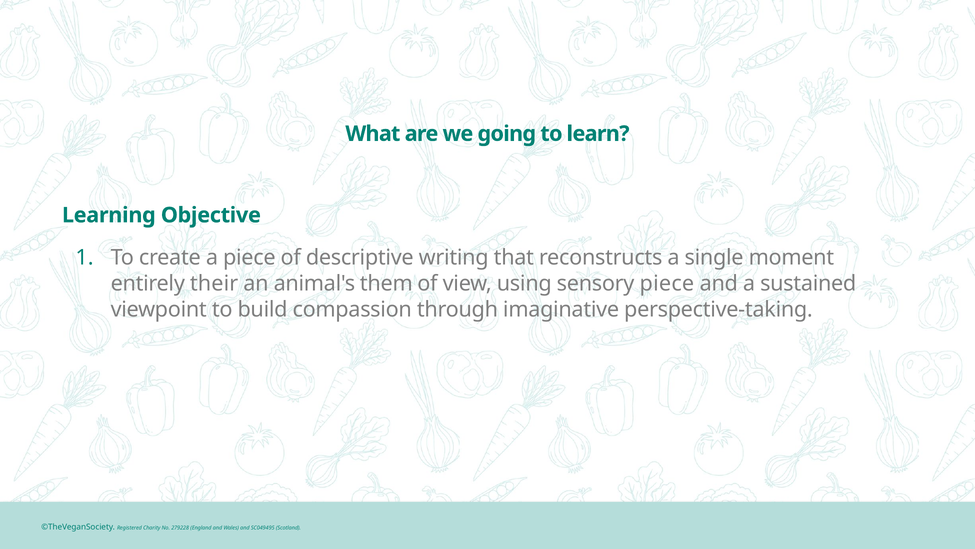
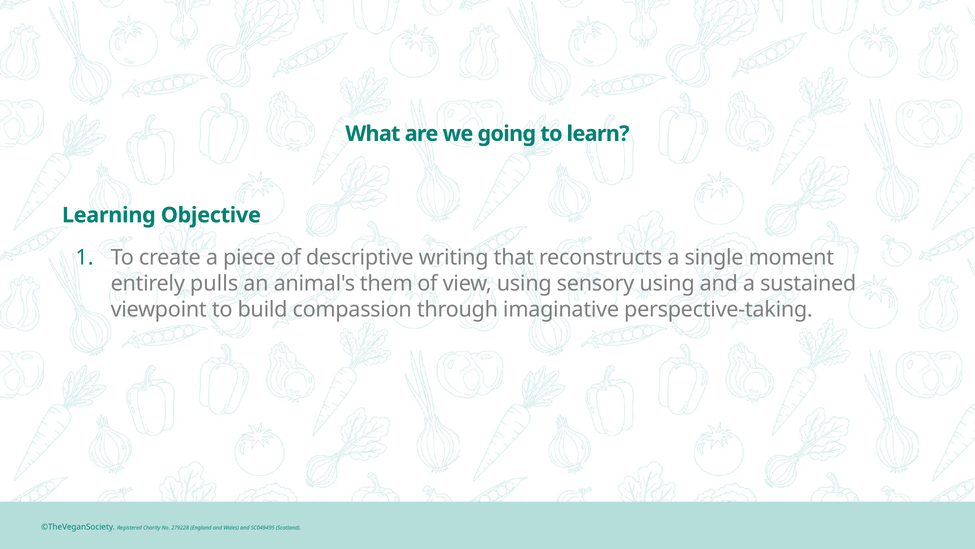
their: their -> pulls
sensory piece: piece -> using
